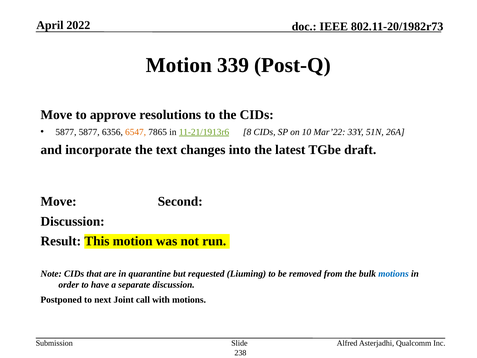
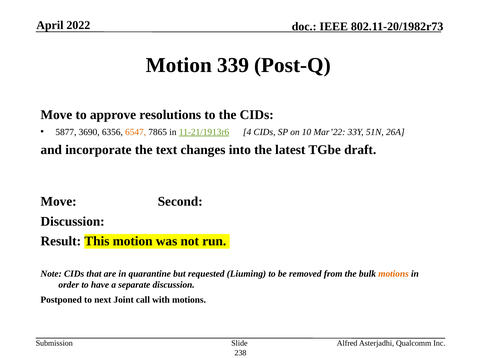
5877 5877: 5877 -> 3690
8: 8 -> 4
motions at (394, 273) colour: blue -> orange
